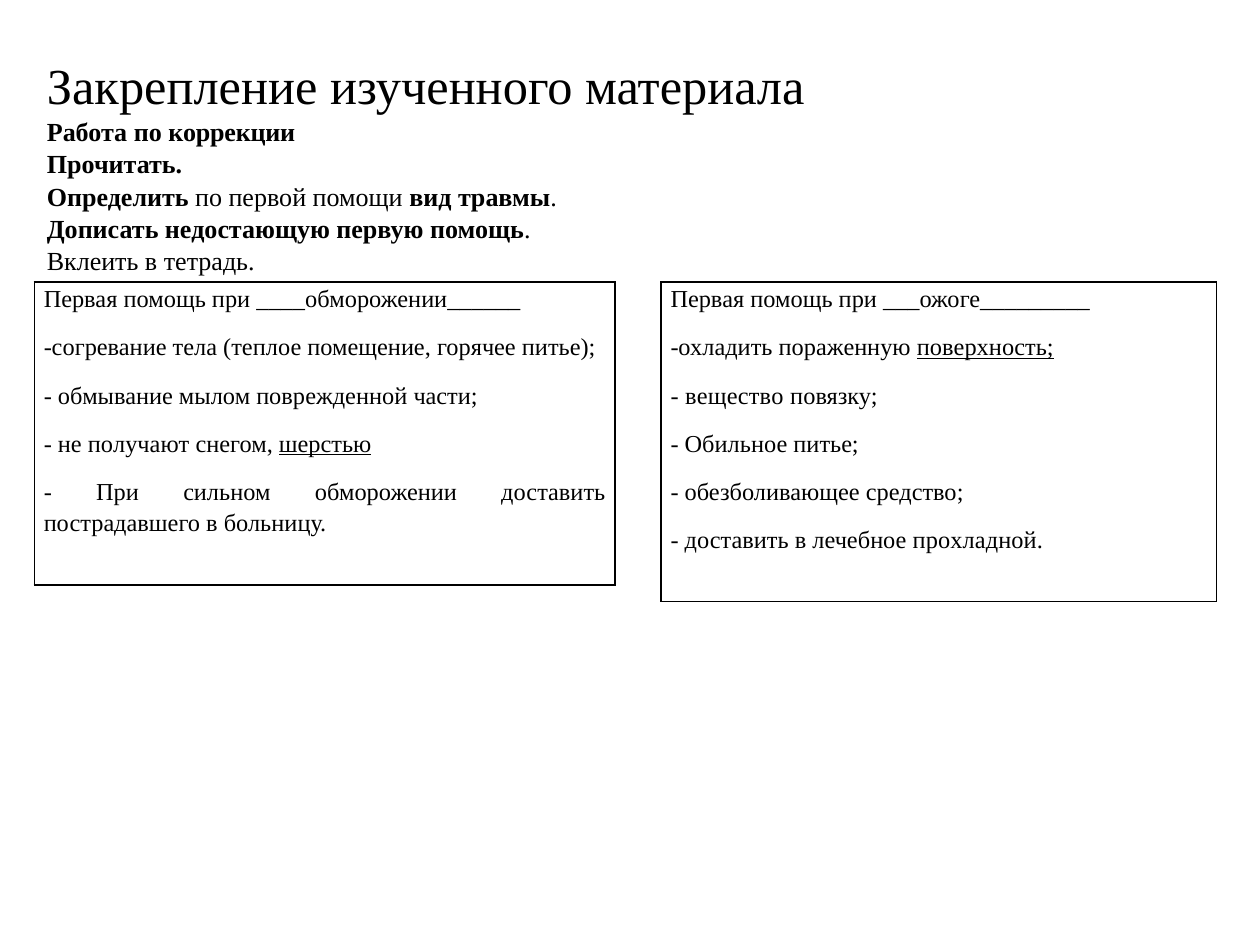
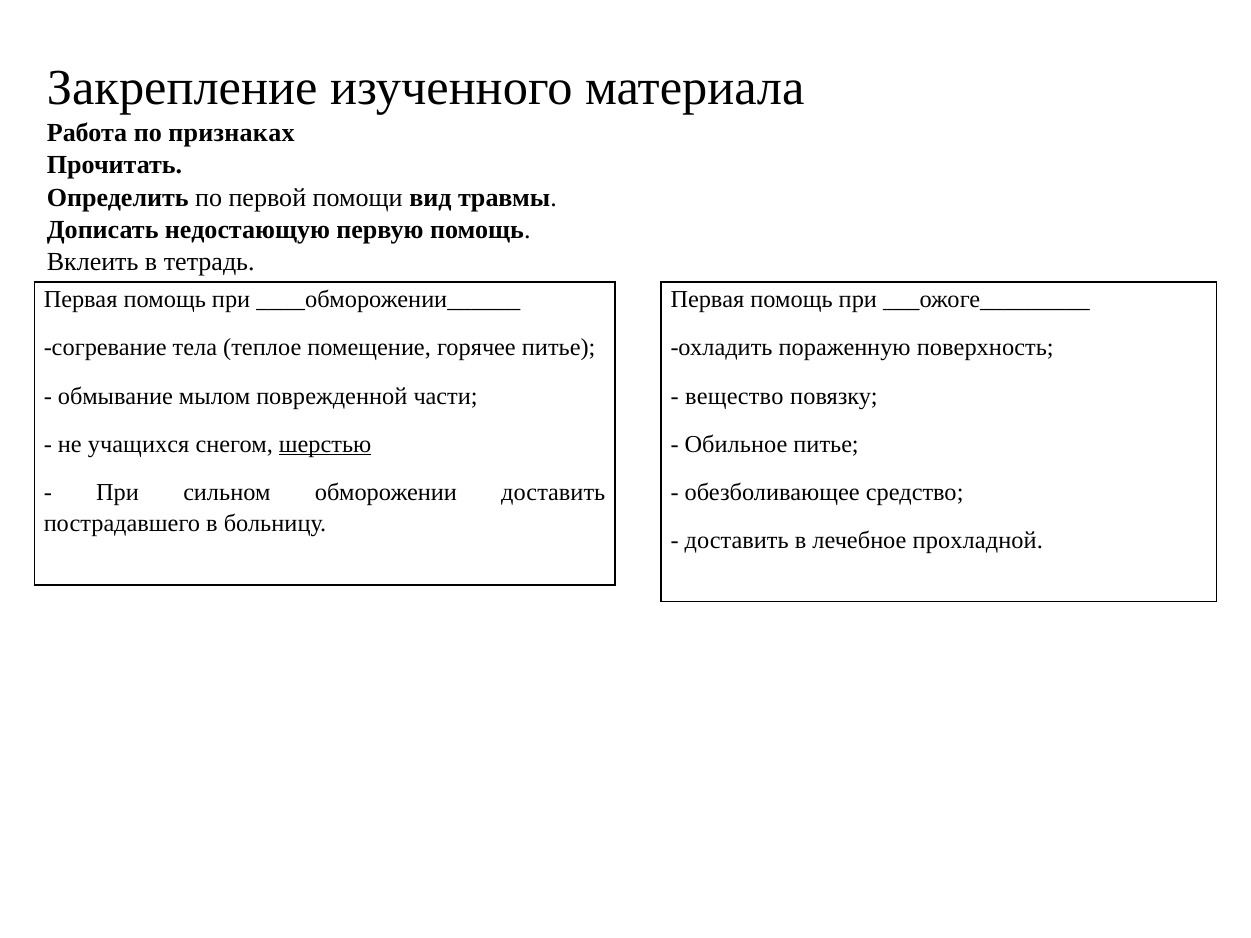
коррекции: коррекции -> признаках
поверхность underline: present -> none
получают: получают -> учащихся
